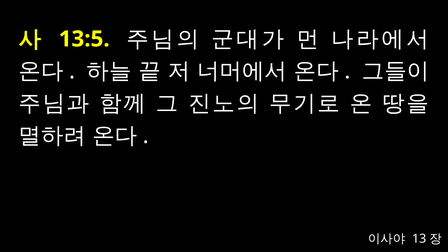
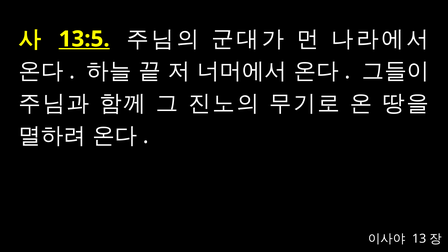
13:5 underline: none -> present
